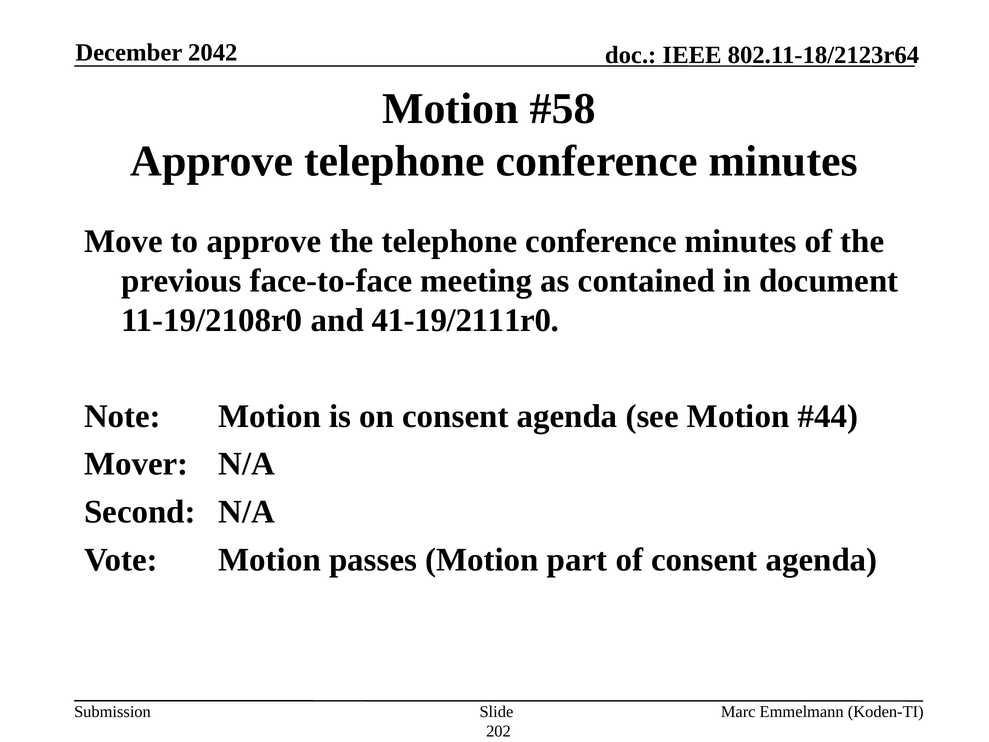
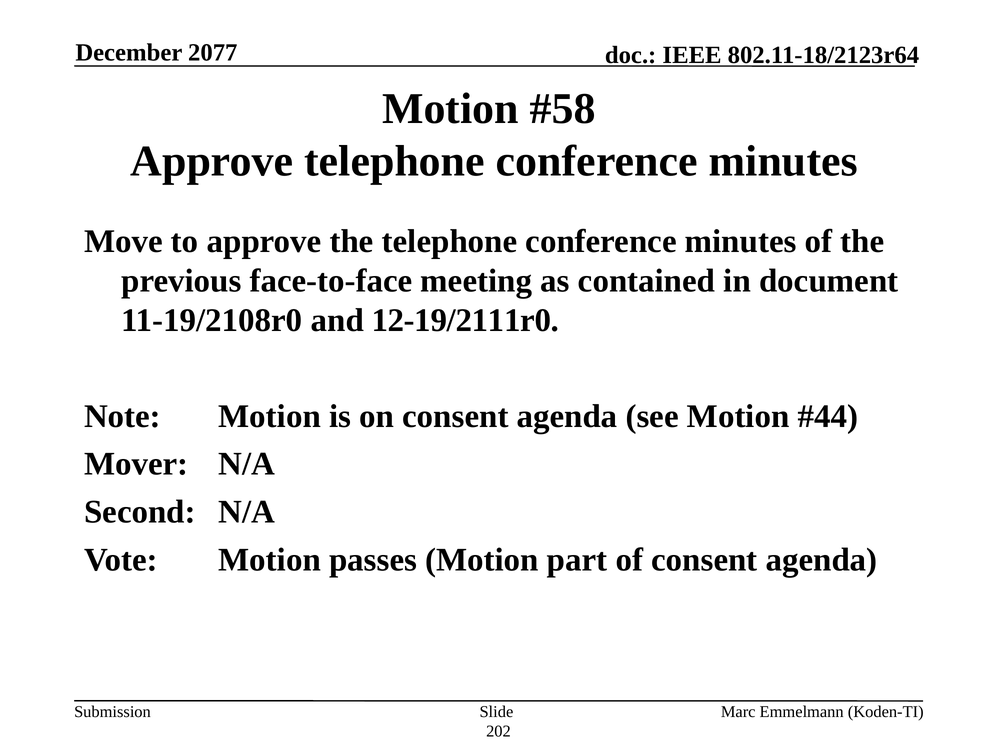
2042: 2042 -> 2077
41-19/2111r0: 41-19/2111r0 -> 12-19/2111r0
